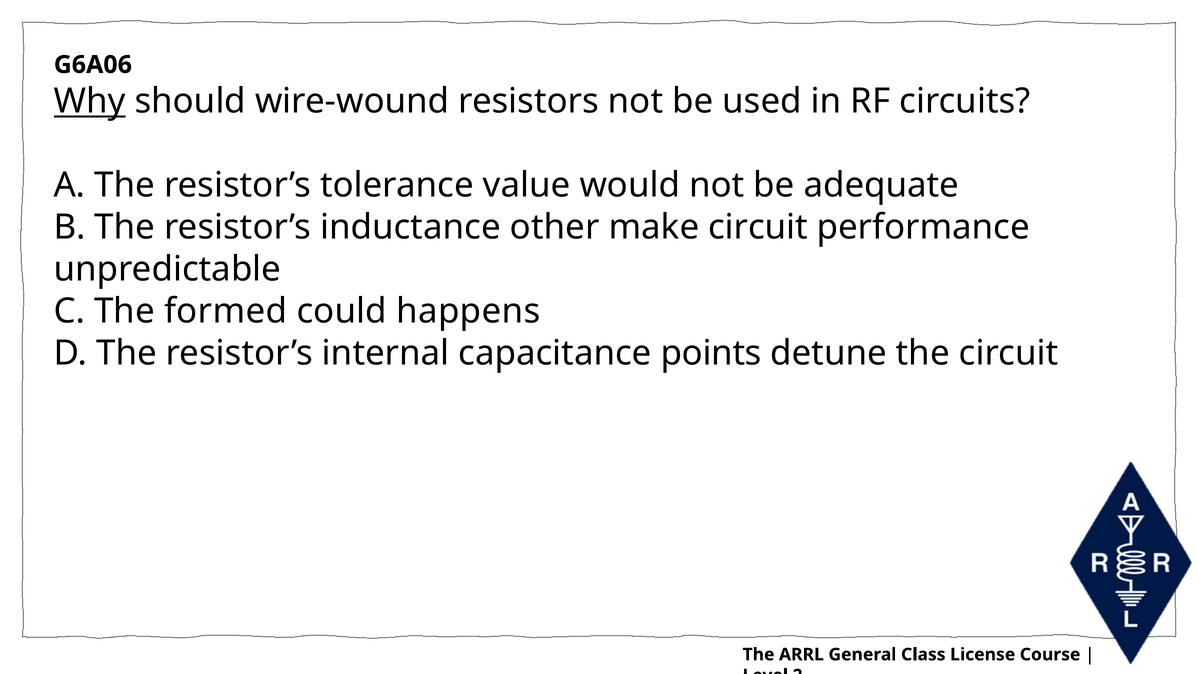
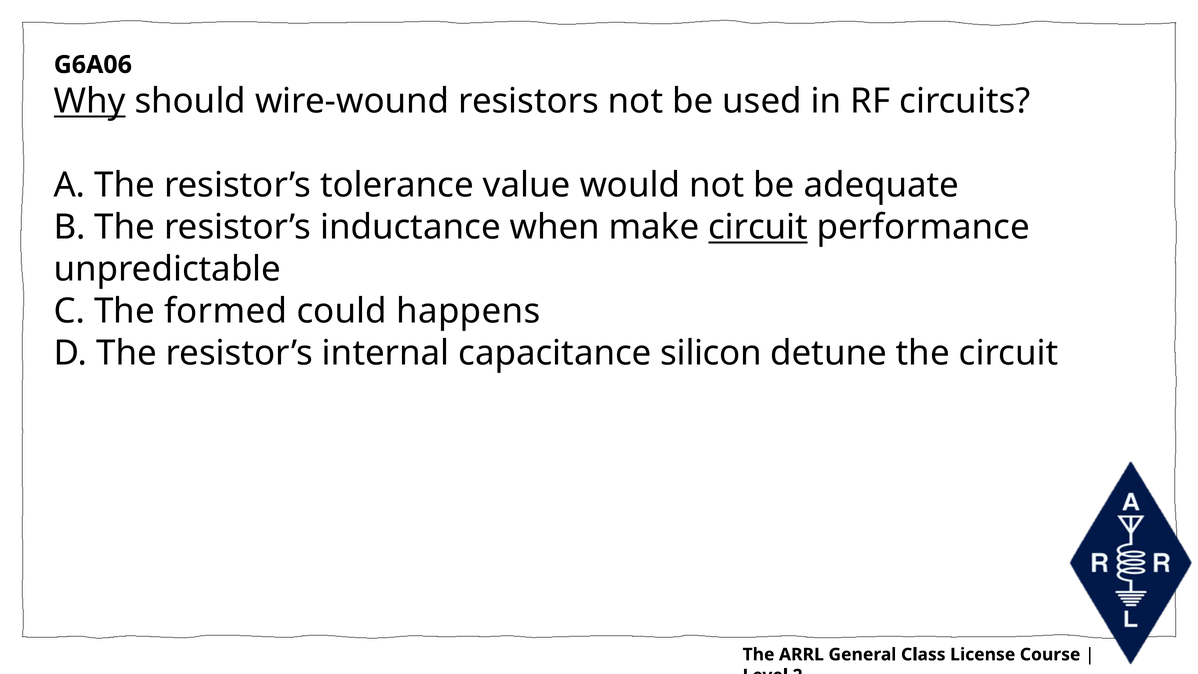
other: other -> when
circuit at (758, 227) underline: none -> present
points: points -> silicon
